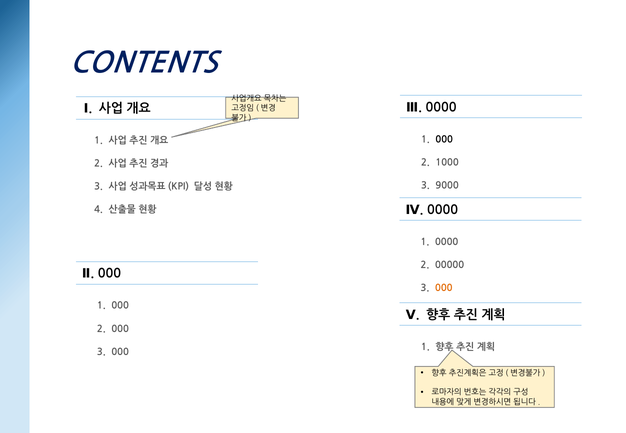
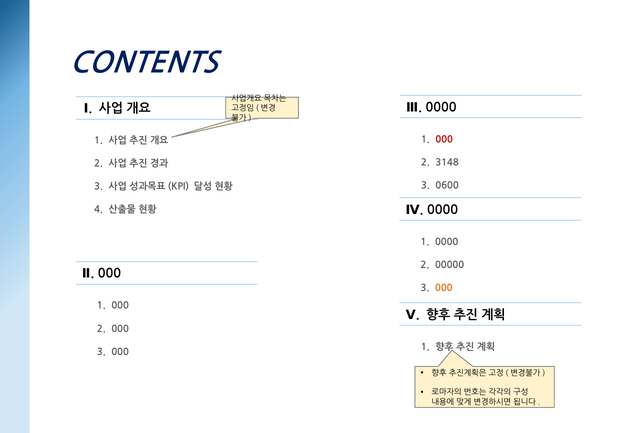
000 at (444, 140) colour: black -> red
1000: 1000 -> 3148
9000: 9000 -> 0600
